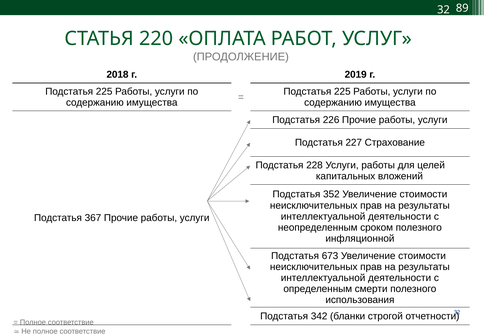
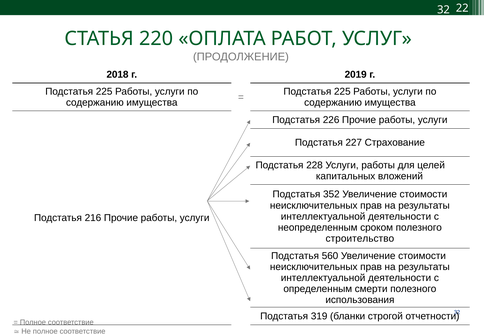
89: 89 -> 22
367: 367 -> 216
инфляционной: инфляционной -> строительство
673: 673 -> 560
342: 342 -> 319
